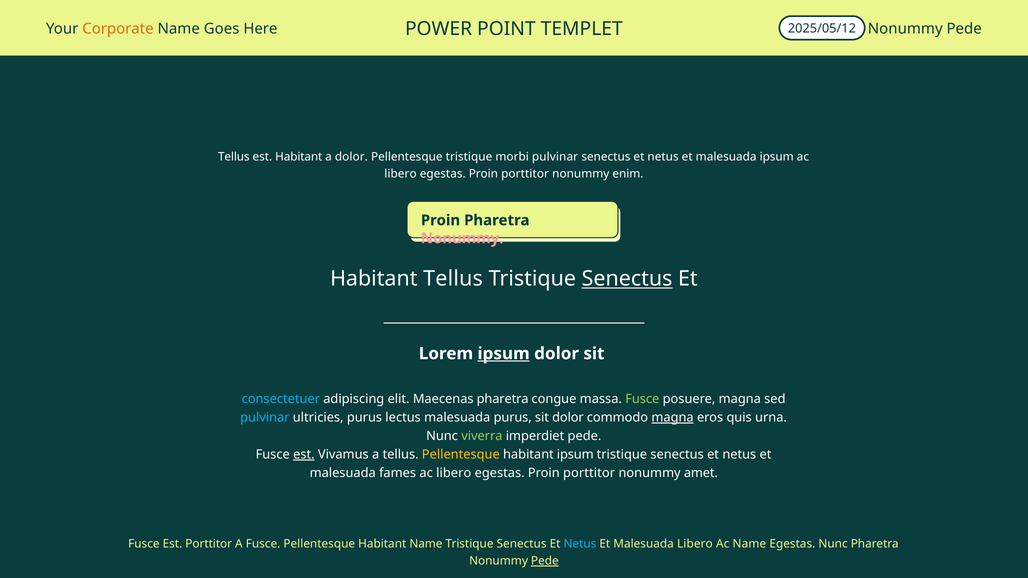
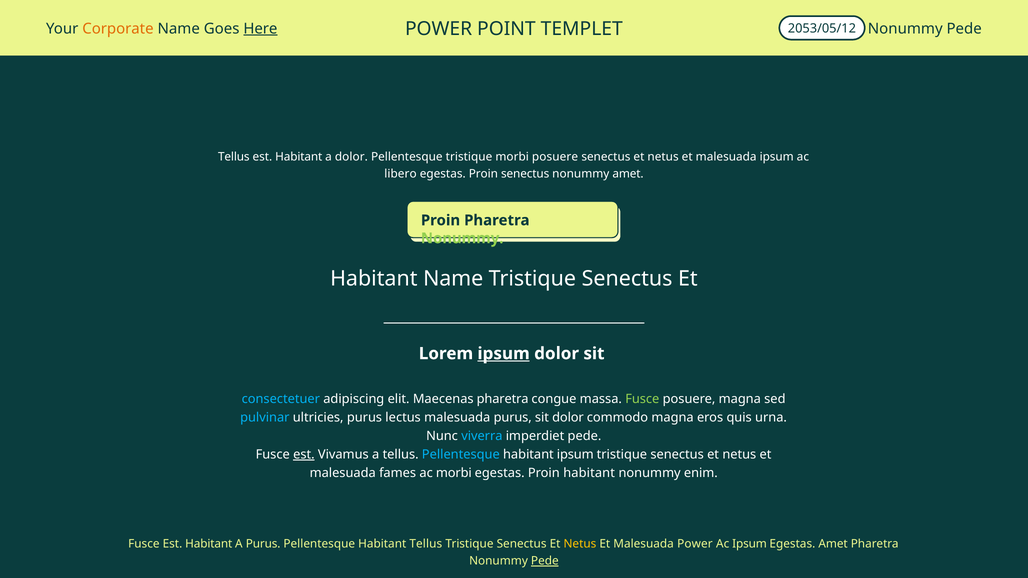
Here underline: none -> present
2025/05/12: 2025/05/12 -> 2053/05/12
morbi pulvinar: pulvinar -> posuere
porttitor at (525, 174): porttitor -> senectus
nonummy enim: enim -> amet
Nonummy at (462, 238) colour: pink -> light green
Habitant Tellus: Tellus -> Name
Senectus at (627, 279) underline: present -> none
magna at (673, 418) underline: present -> none
viverra colour: light green -> light blue
Pellentesque at (461, 455) colour: yellow -> light blue
fames ac libero: libero -> morbi
porttitor at (589, 473): porttitor -> habitant
amet: amet -> enim
Fusce Est Porttitor: Porttitor -> Habitant
A Fusce: Fusce -> Purus
Habitant Name: Name -> Tellus
Netus at (580, 544) colour: light blue -> yellow
Malesuada Libero: Libero -> Power
Ac Name: Name -> Ipsum
Egestas Nunc: Nunc -> Amet
